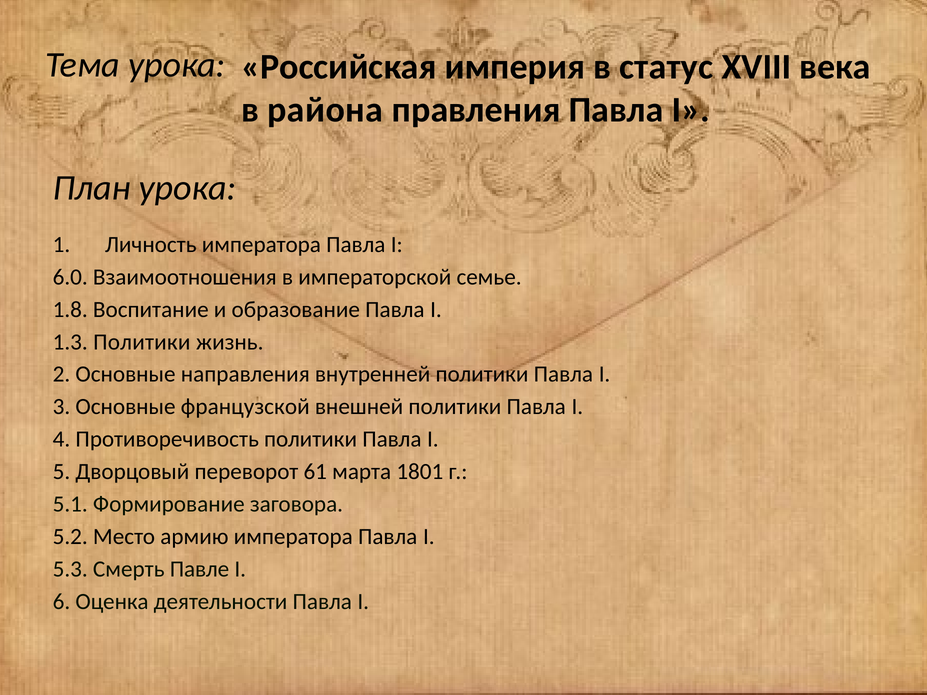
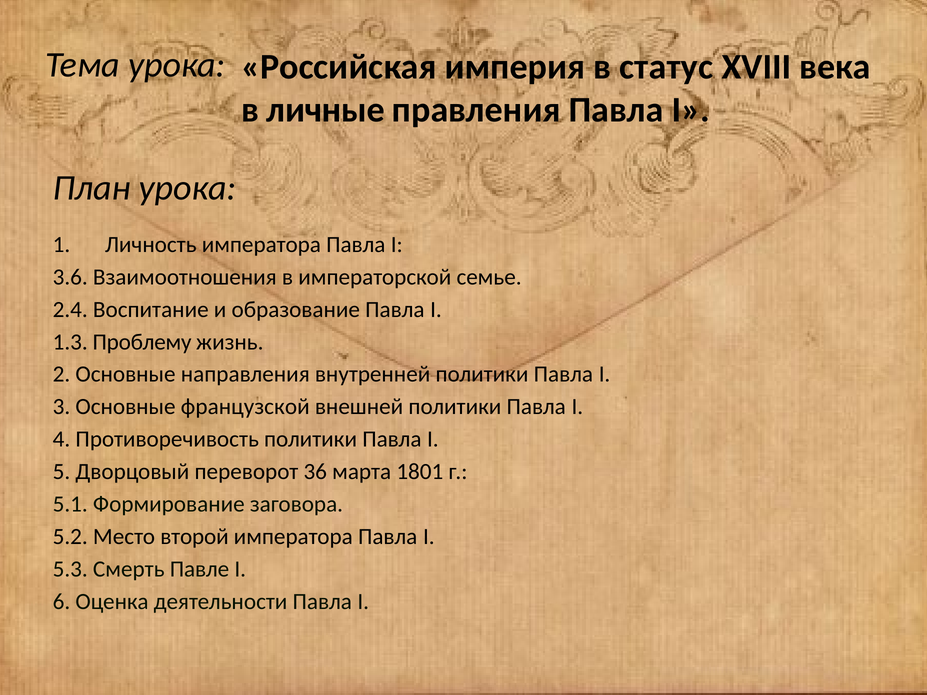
района: района -> личные
6.0: 6.0 -> 3.6
1.8: 1.8 -> 2.4
1.3 Политики: Политики -> Проблему
61: 61 -> 36
армию: армию -> второй
